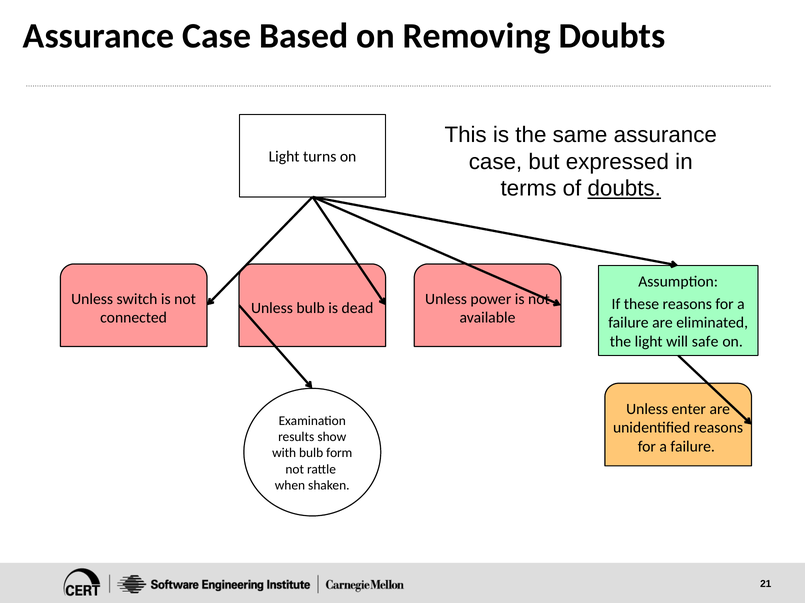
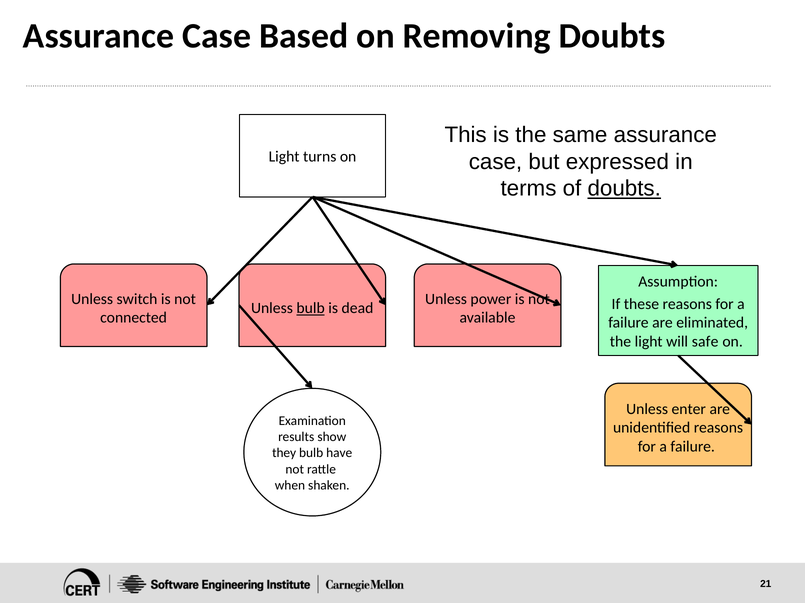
bulb at (311, 309) underline: none -> present
with: with -> they
form: form -> have
